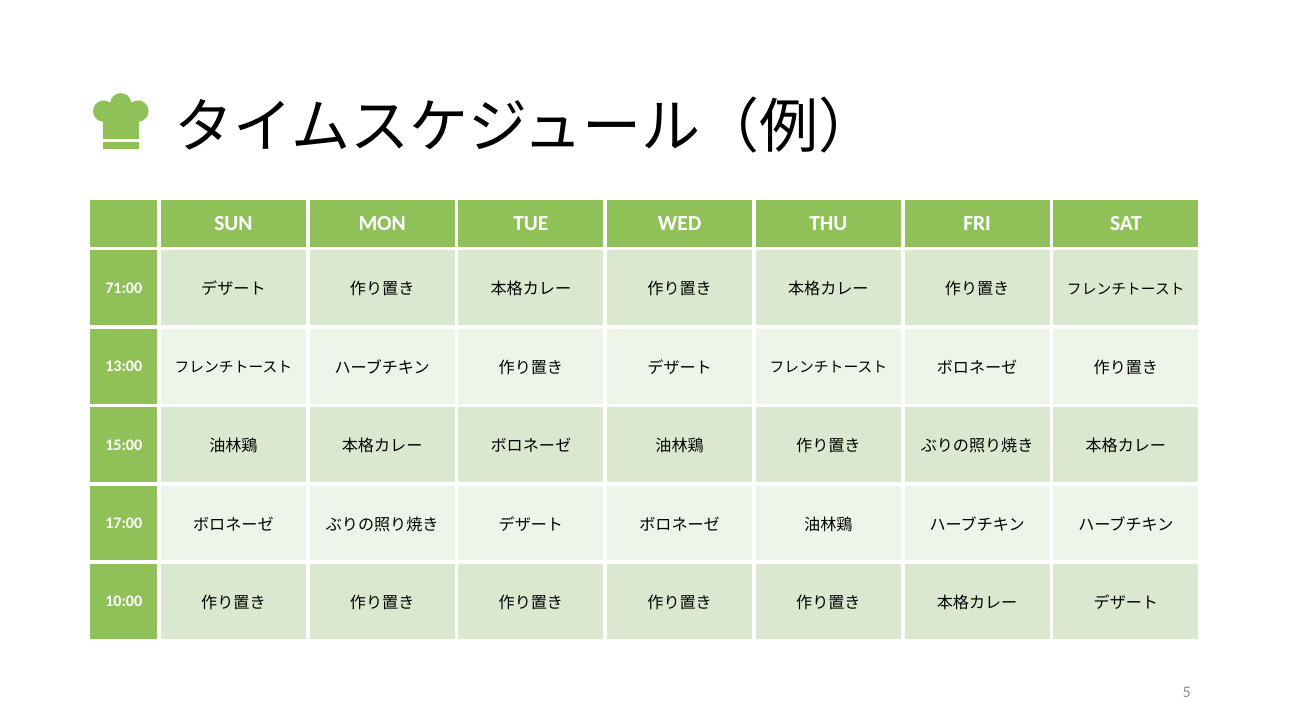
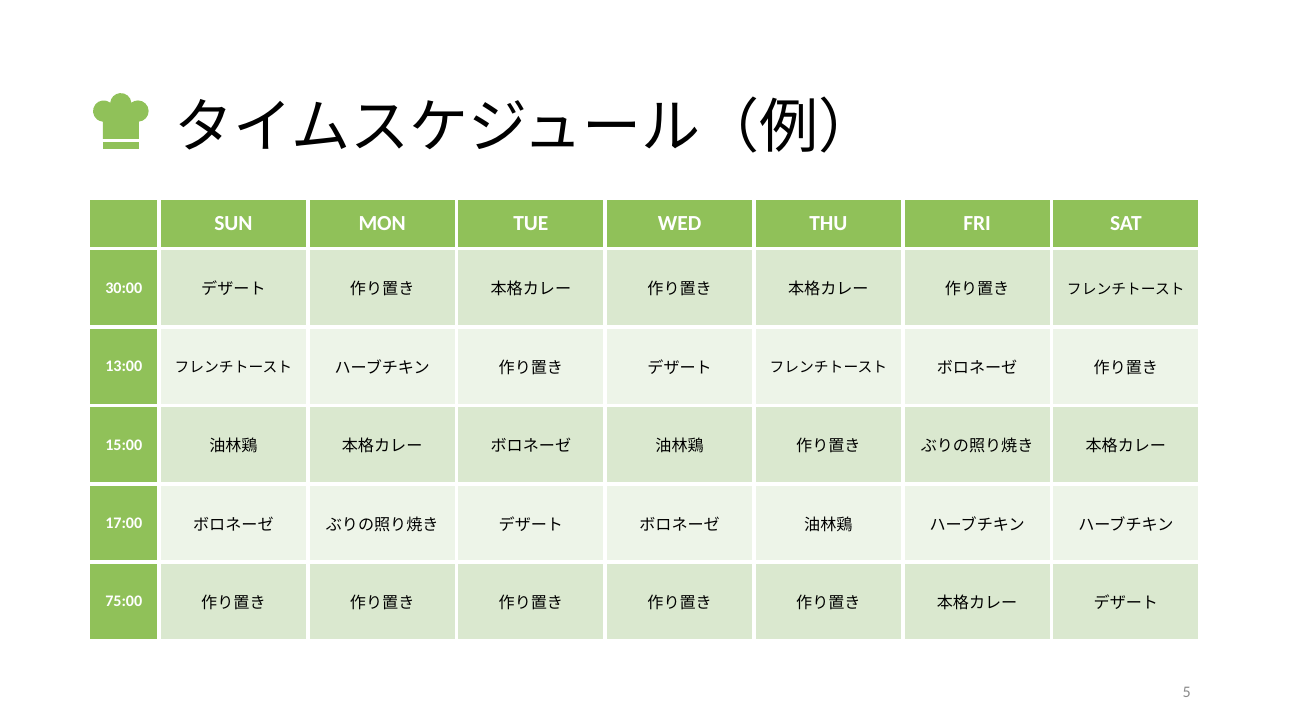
71:00: 71:00 -> 30:00
10:00: 10:00 -> 75:00
